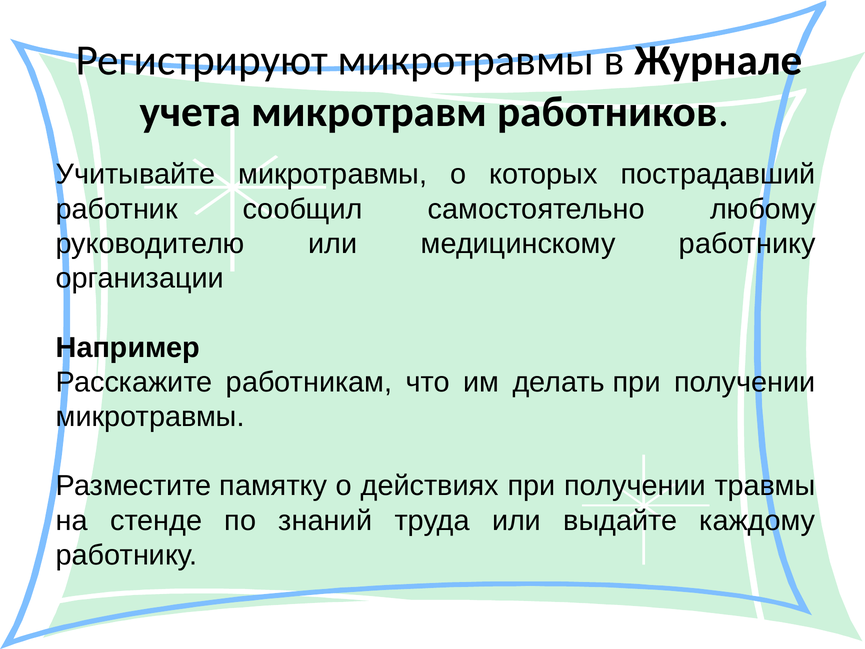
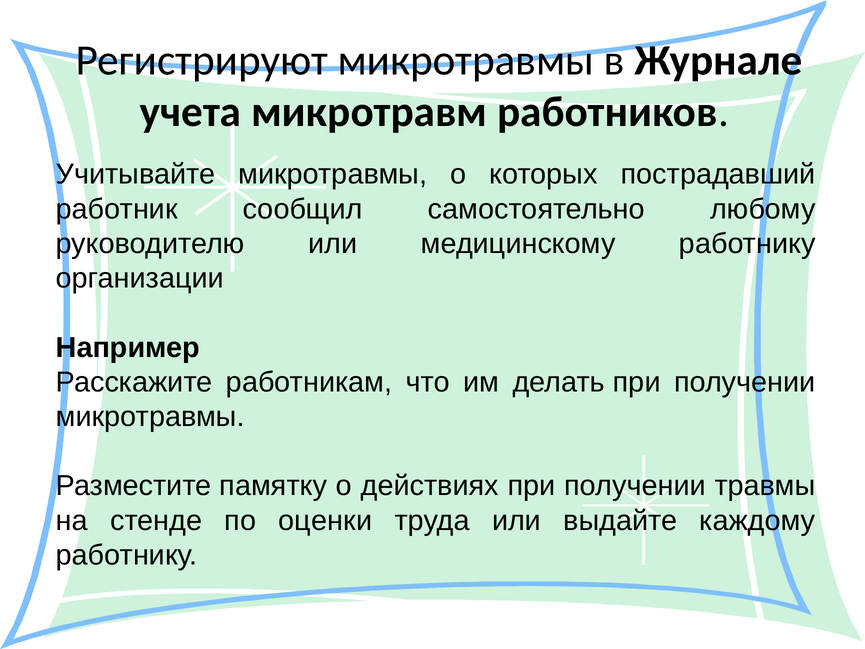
знаний: знаний -> оценки
